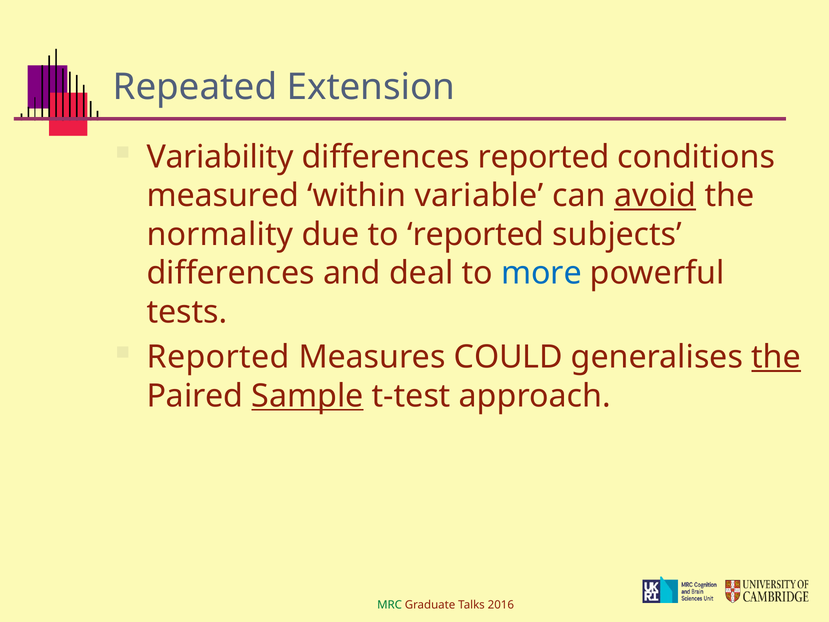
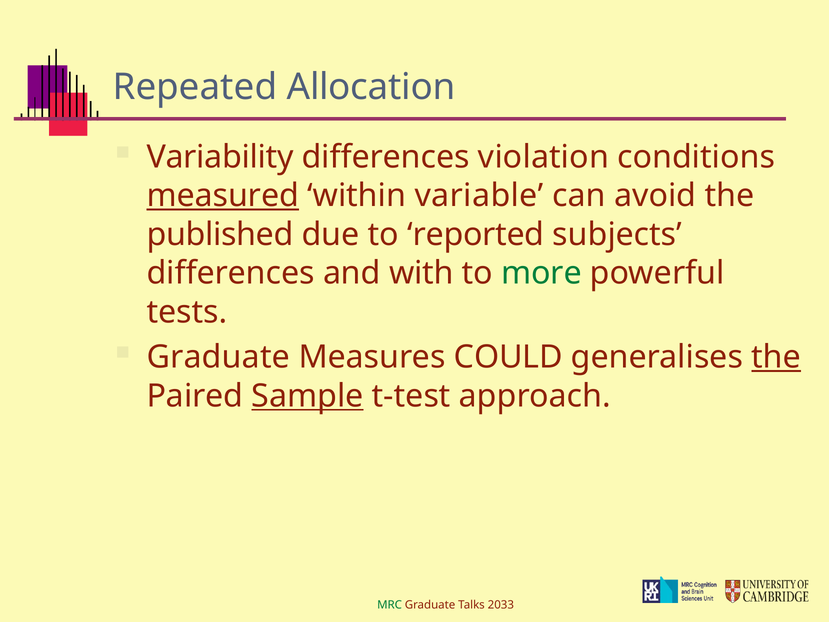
Extension: Extension -> Allocation
differences reported: reported -> violation
measured underline: none -> present
avoid underline: present -> none
normality: normality -> published
deal: deal -> with
more colour: blue -> green
Reported at (218, 357): Reported -> Graduate
2016: 2016 -> 2033
